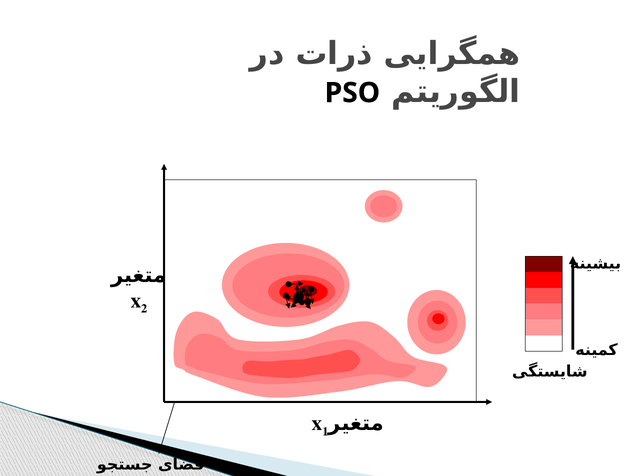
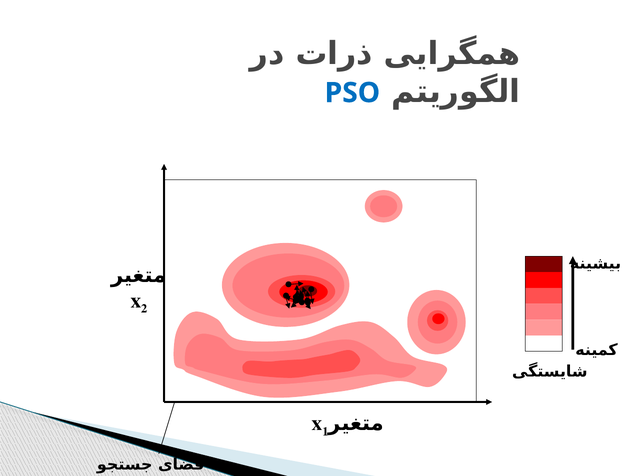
PSO colour: black -> blue
